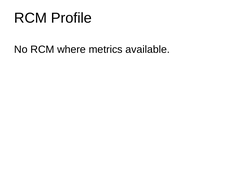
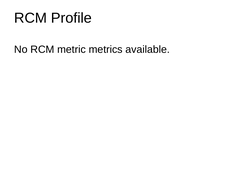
where: where -> metric
